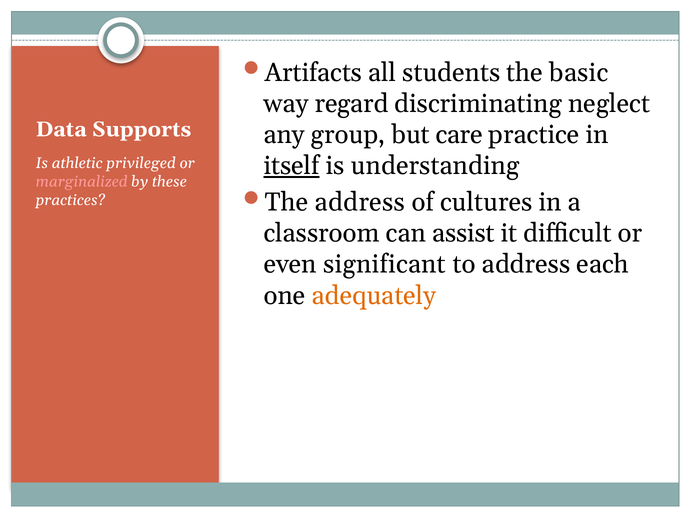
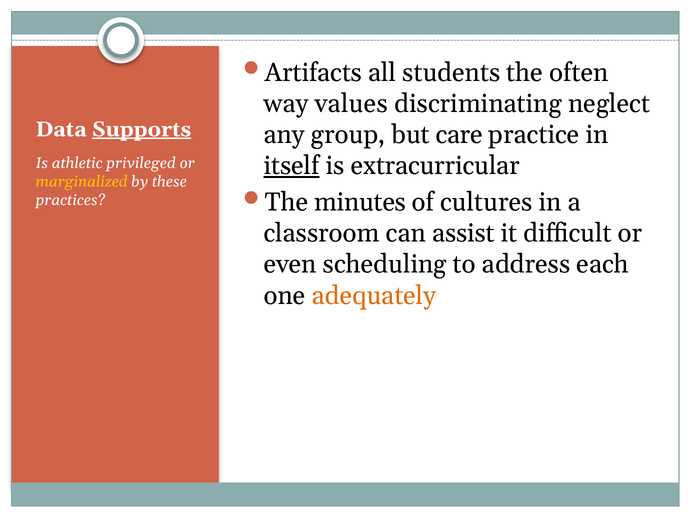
basic: basic -> often
regard: regard -> values
Supports underline: none -> present
understanding: understanding -> extracurricular
marginalized colour: pink -> yellow
The address: address -> minutes
significant: significant -> scheduling
